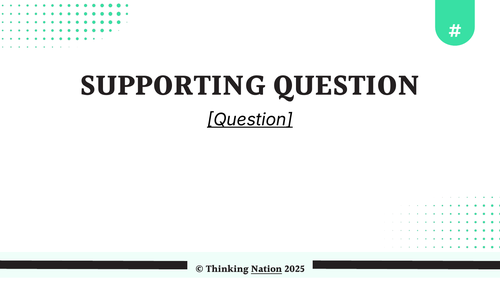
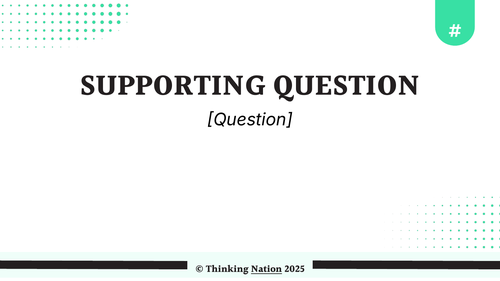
Question at (250, 120) underline: present -> none
